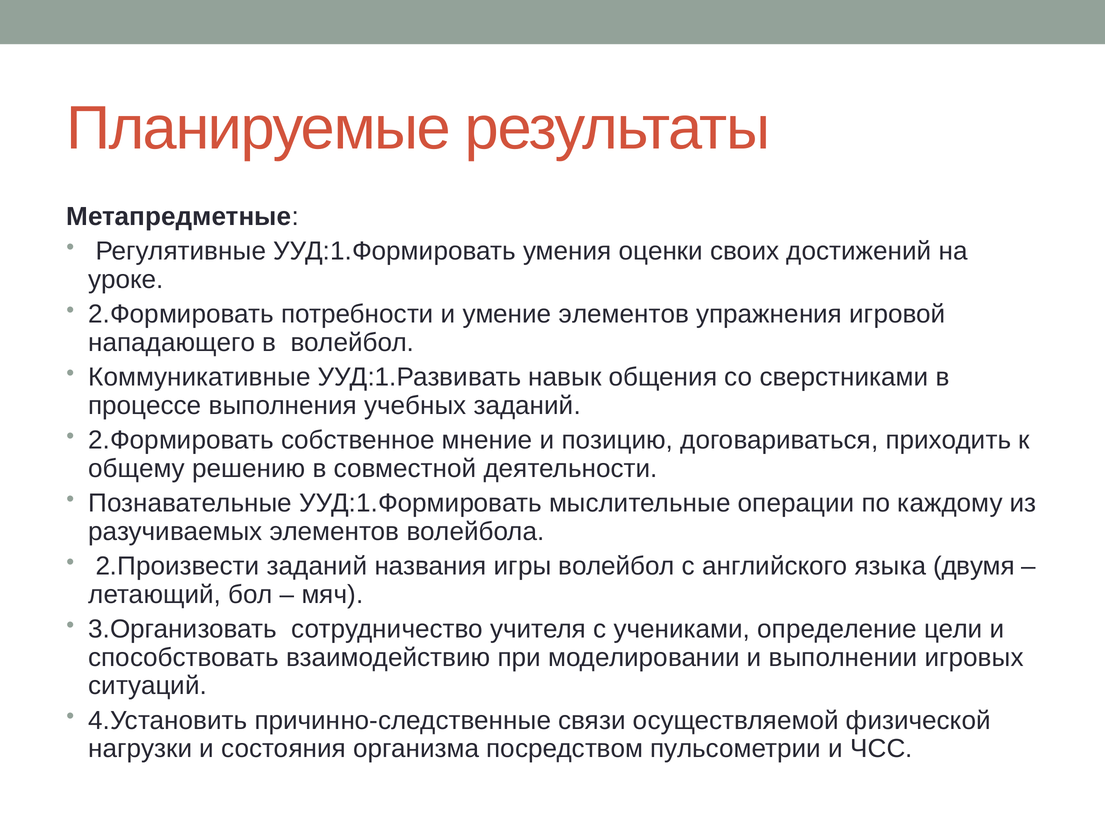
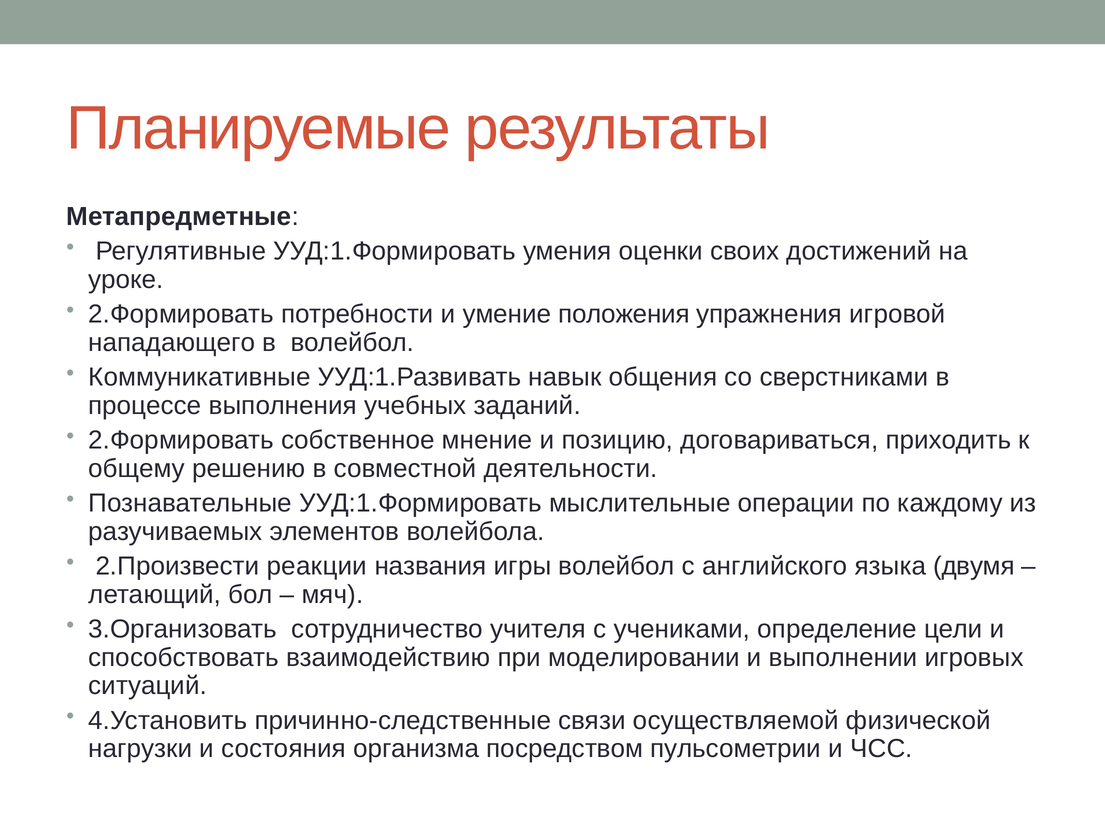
умение элементов: элементов -> положения
2.Произвести заданий: заданий -> реакции
